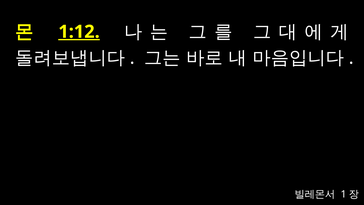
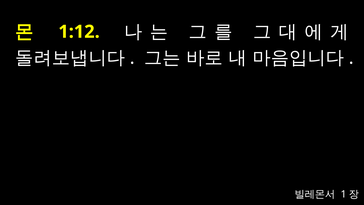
1:12 underline: present -> none
